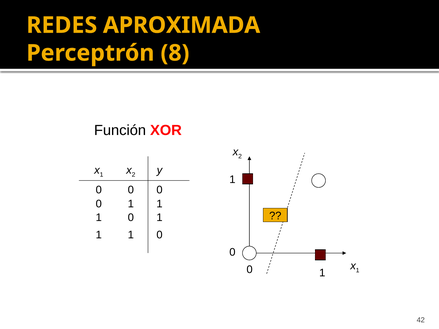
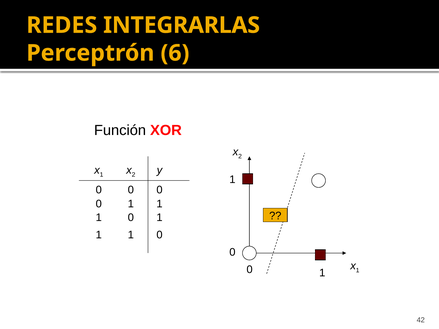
APROXIMADA: APROXIMADA -> INTEGRARLAS
8: 8 -> 6
